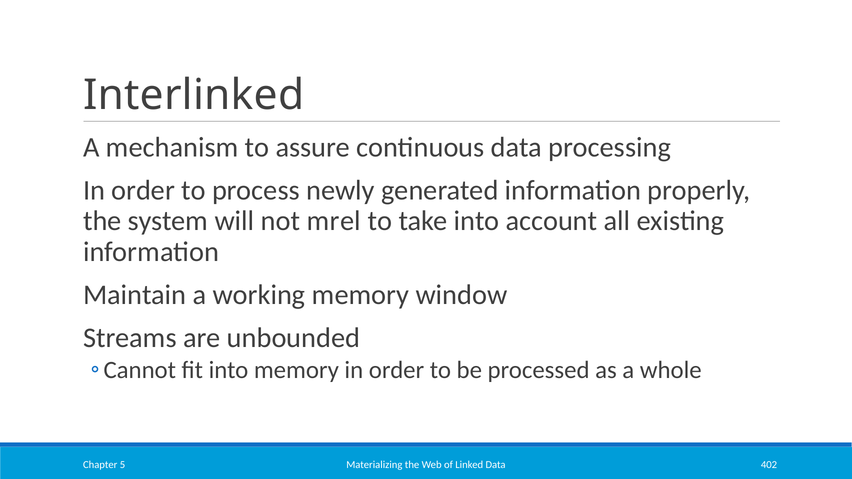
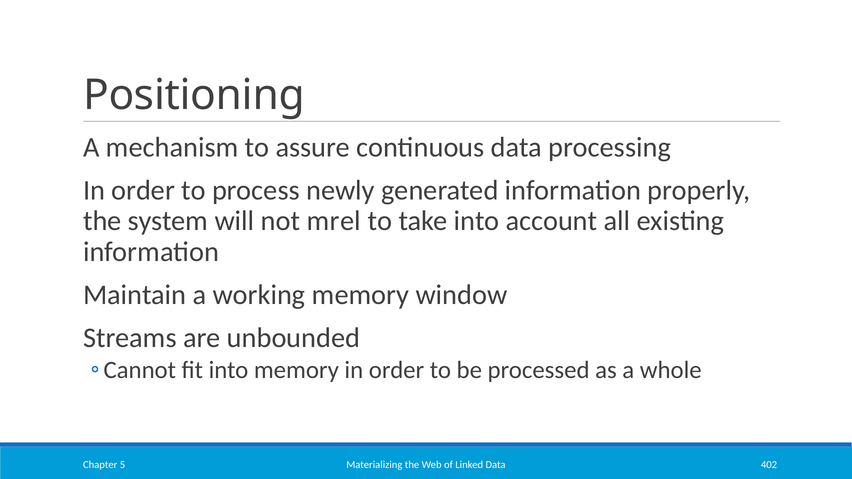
Interlinked: Interlinked -> Positioning
